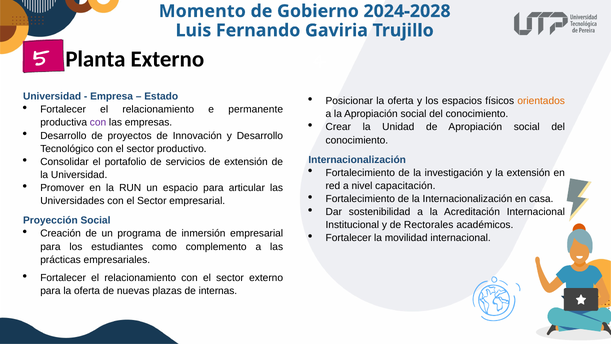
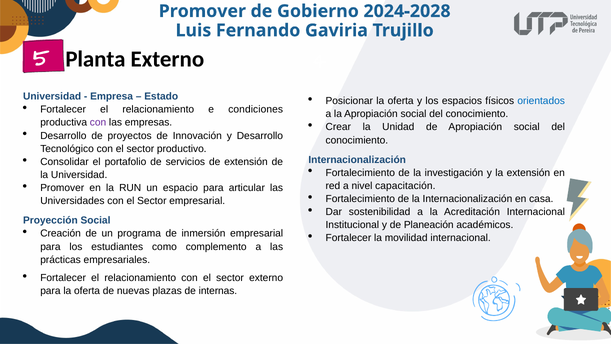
Momento at (202, 11): Momento -> Promover
orientados colour: orange -> blue
permanente: permanente -> condiciones
Rectorales: Rectorales -> Planeación
